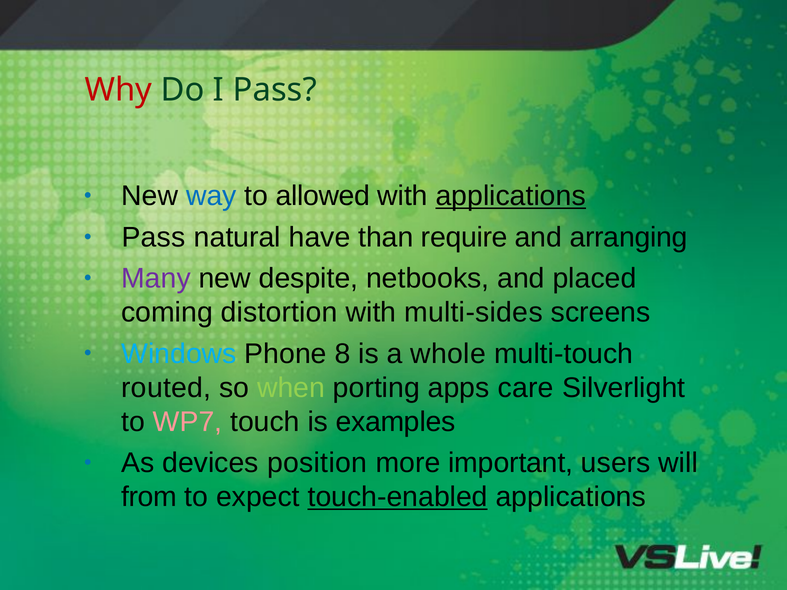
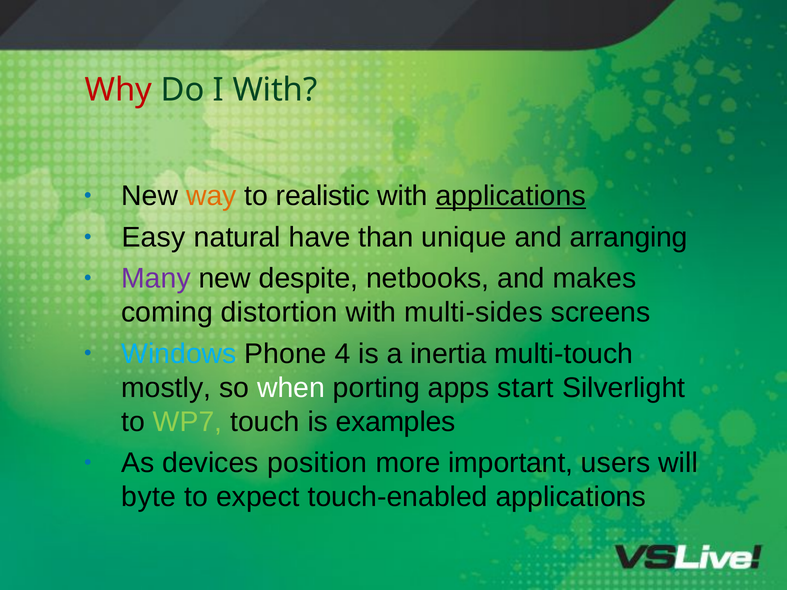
I Pass: Pass -> With
way colour: blue -> orange
allowed: allowed -> realistic
Pass at (154, 237): Pass -> Easy
require: require -> unique
placed: placed -> makes
8: 8 -> 4
whole: whole -> inertia
routed: routed -> mostly
when colour: light green -> white
care: care -> start
WP7 colour: pink -> light green
from: from -> byte
touch-enabled underline: present -> none
